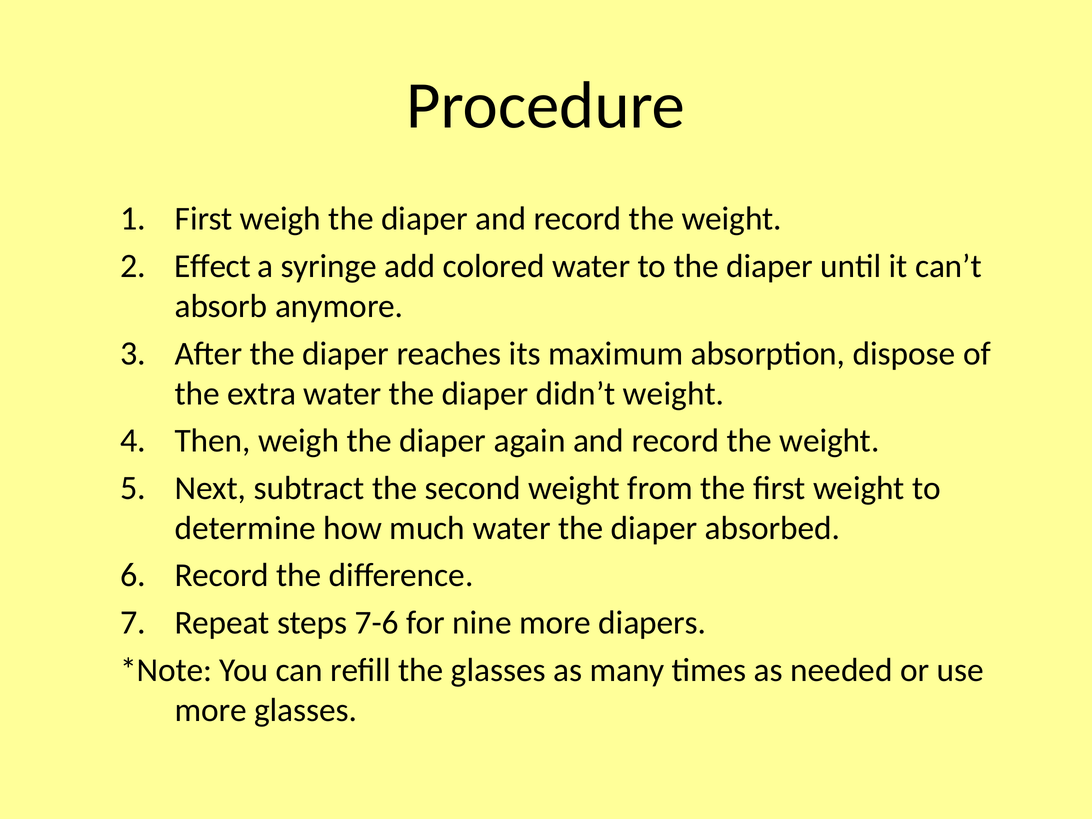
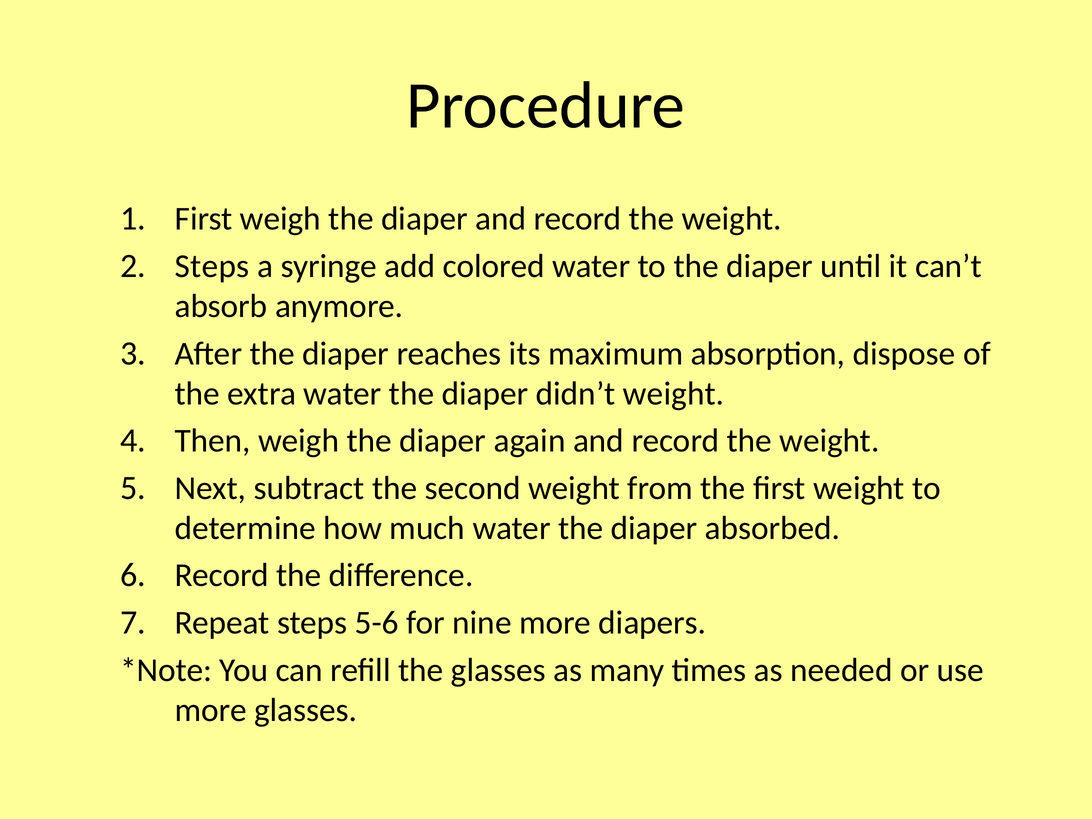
Effect at (212, 266): Effect -> Steps
7-6: 7-6 -> 5-6
